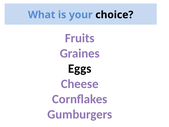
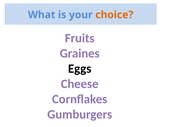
choice colour: black -> orange
